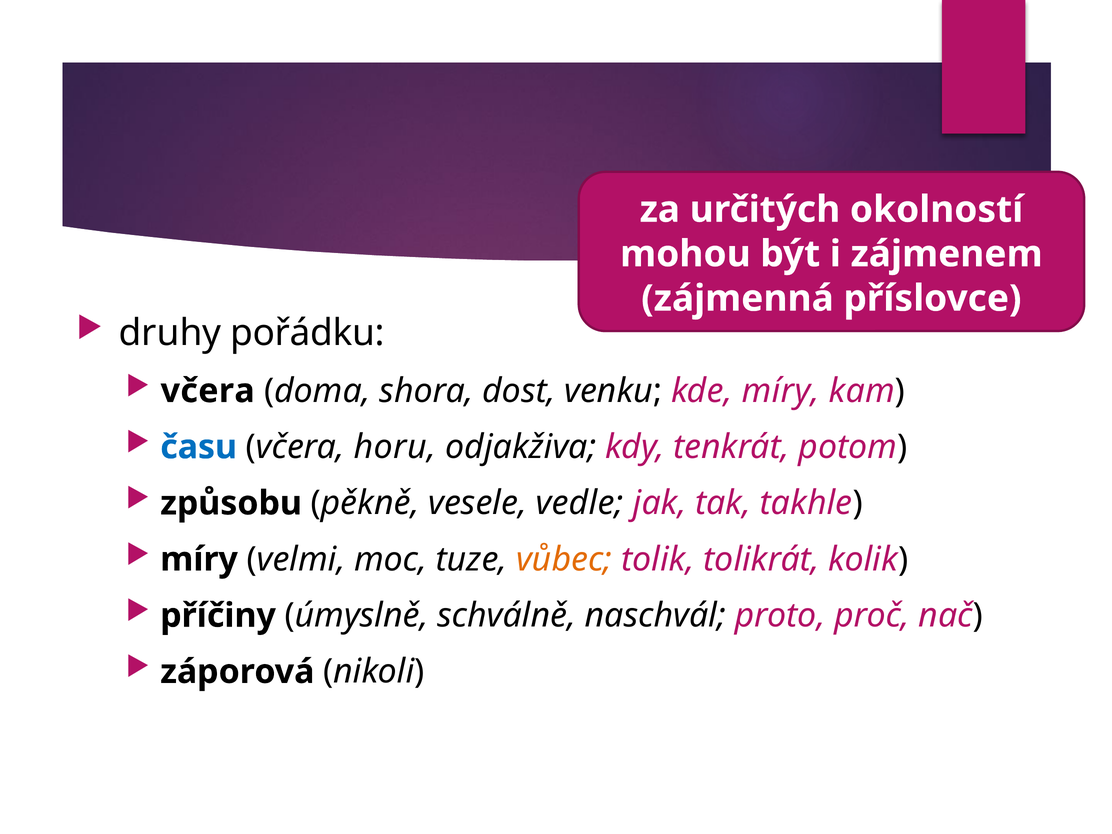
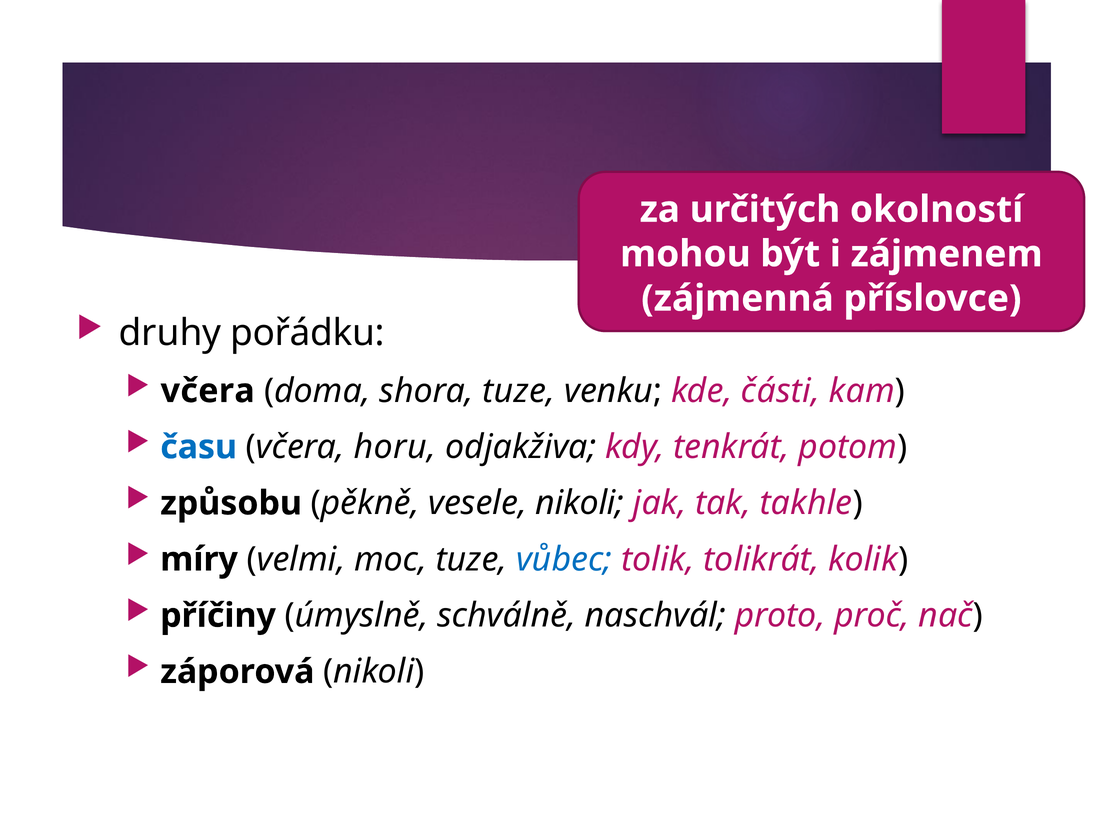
shora dost: dost -> tuze
kde míry: míry -> části
vesele vedle: vedle -> nikoli
vůbec colour: orange -> blue
